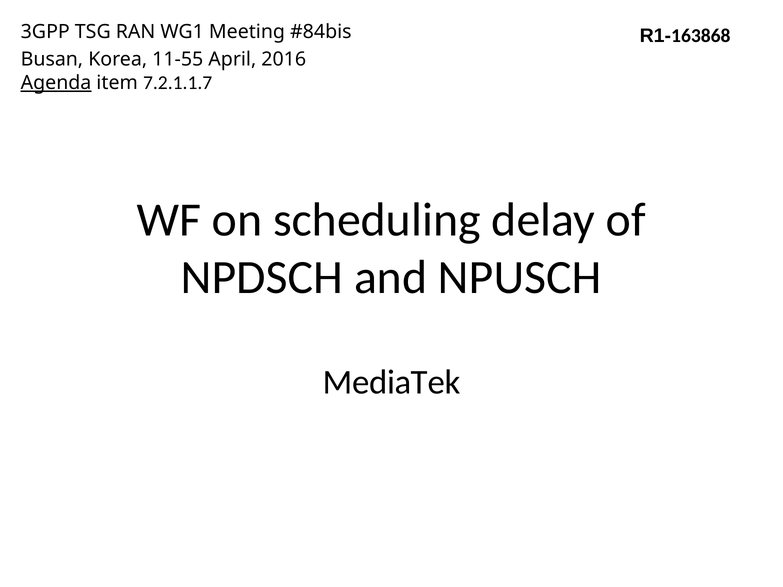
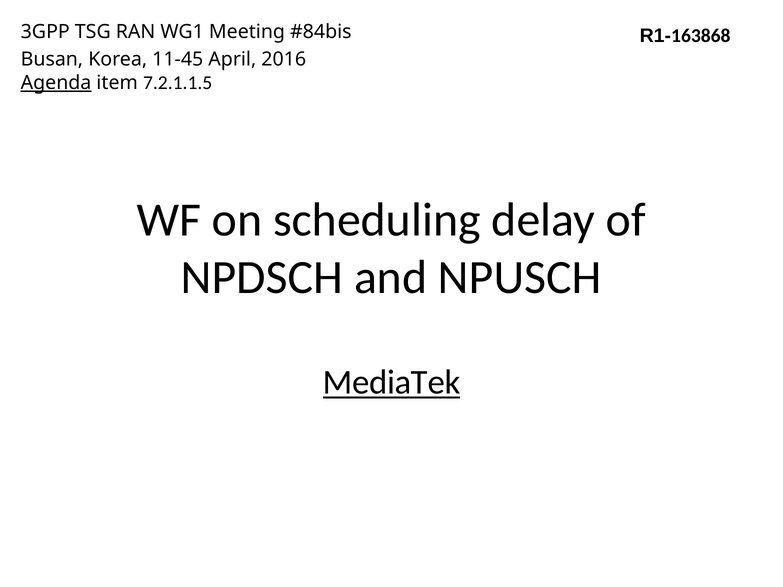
11-55: 11-55 -> 11-45
7.2.1.1.7: 7.2.1.1.7 -> 7.2.1.1.5
MediaTek underline: none -> present
